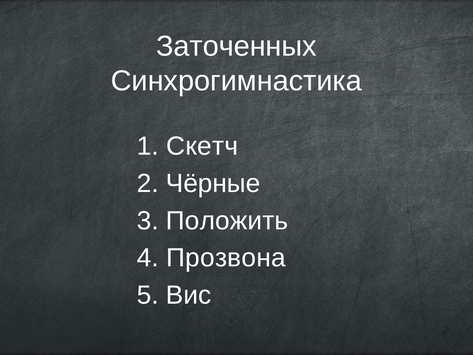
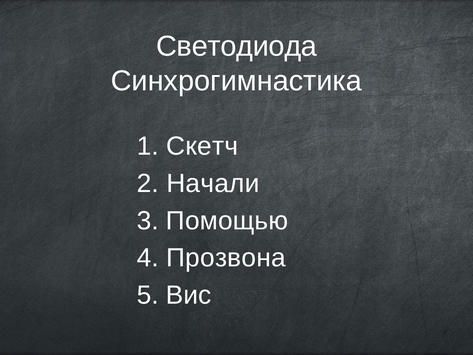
Заточенных: Заточенных -> Светодиода
Чёрные: Чёрные -> Начали
Положить: Положить -> Помощью
